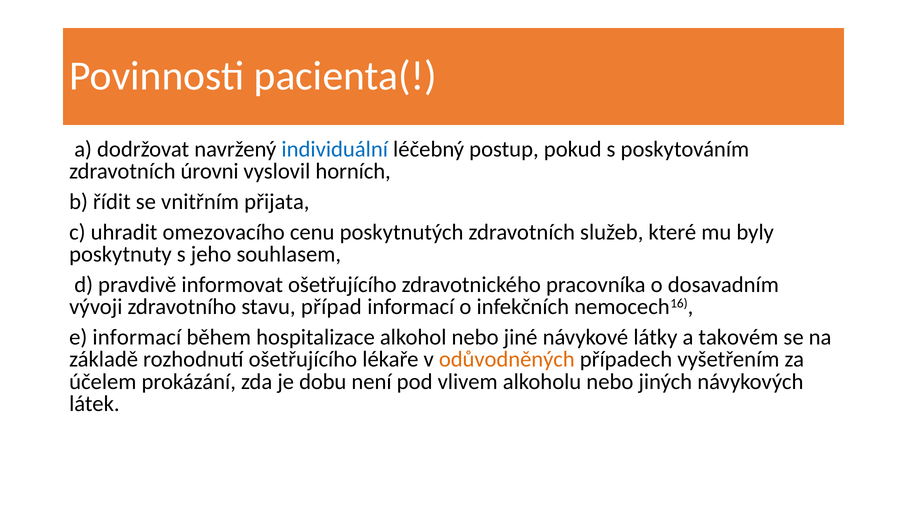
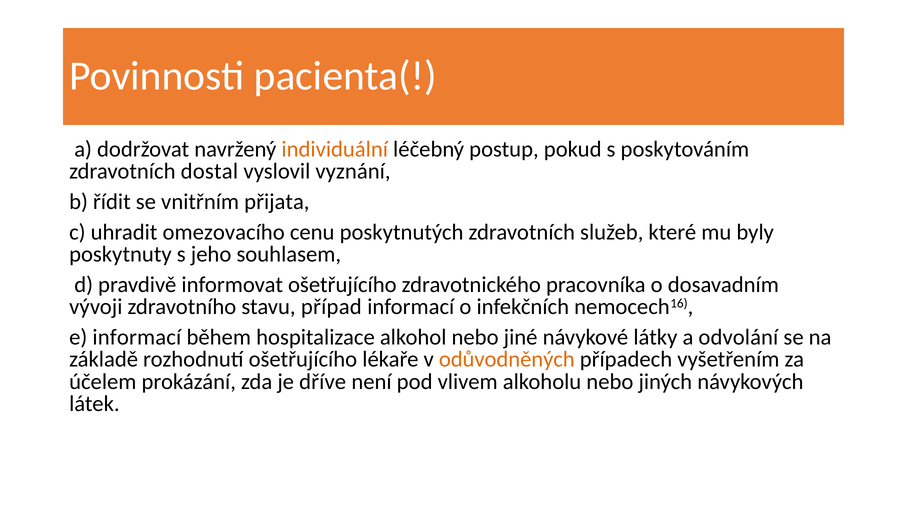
individuální colour: blue -> orange
úrovni: úrovni -> dostal
horních: horních -> vyznání
takovém: takovém -> odvolání
dobu: dobu -> dříve
